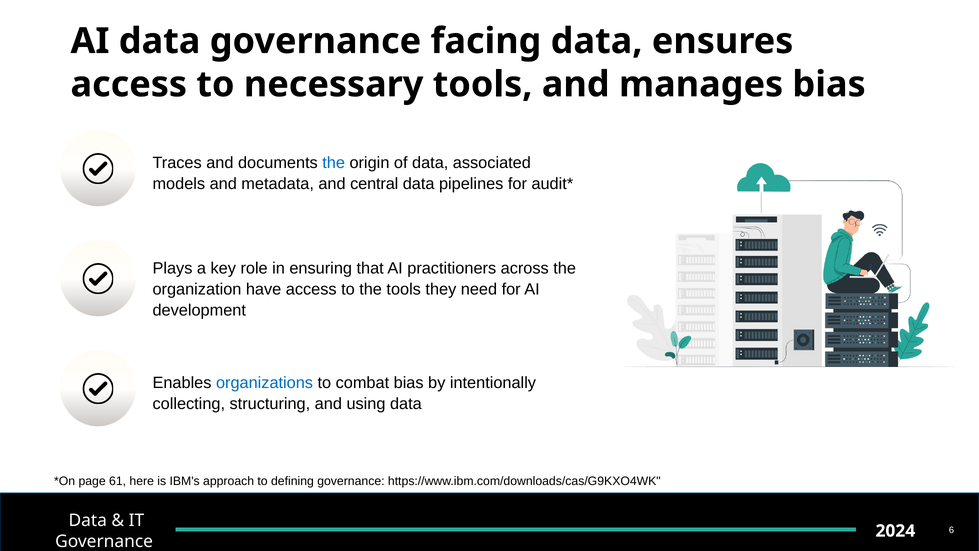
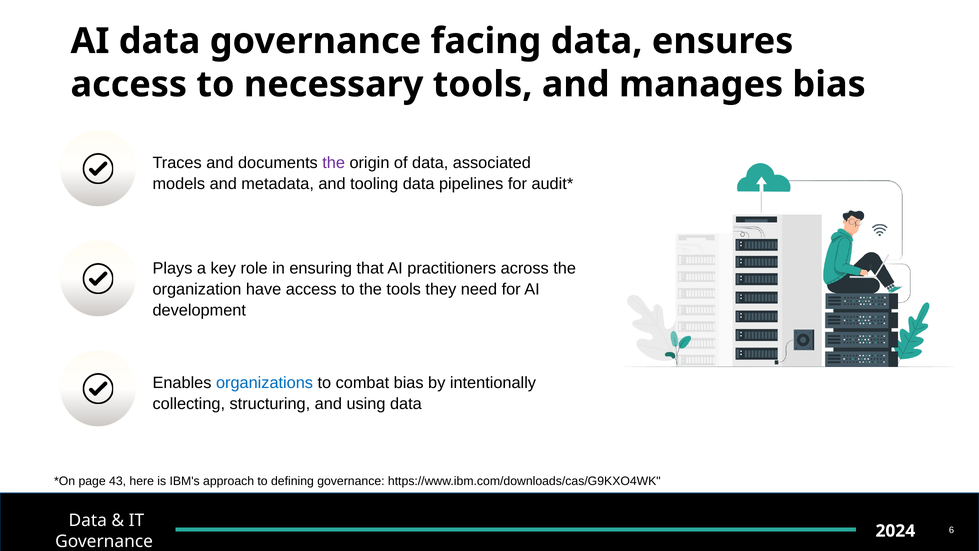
the at (334, 163) colour: blue -> purple
central: central -> tooling
61: 61 -> 43
